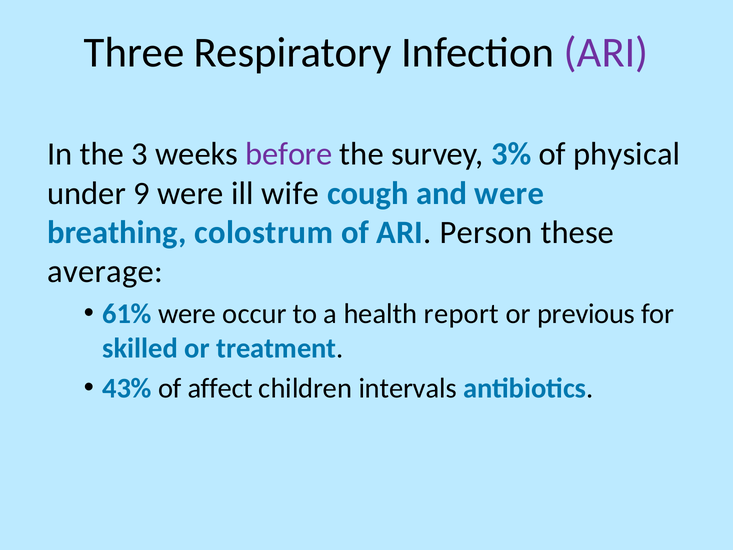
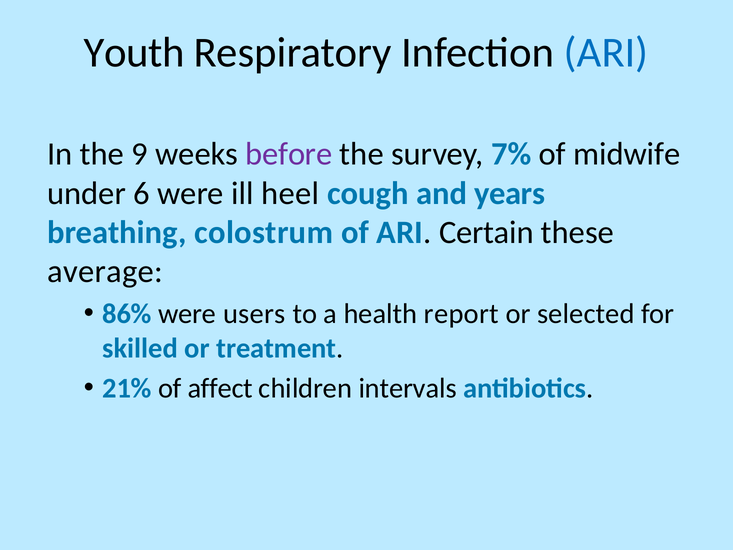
Three: Three -> Youth
ARI at (606, 53) colour: purple -> blue
3: 3 -> 9
3%: 3% -> 7%
physical: physical -> midwife
9: 9 -> 6
wife: wife -> heel
and were: were -> years
Person: Person -> Certain
61%: 61% -> 86%
occur: occur -> users
previous: previous -> selected
43%: 43% -> 21%
